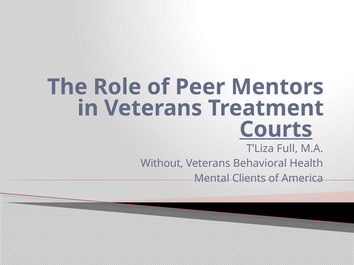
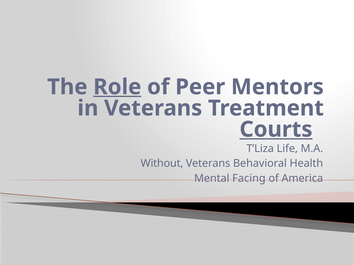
Role underline: none -> present
Full: Full -> Life
Clients: Clients -> Facing
